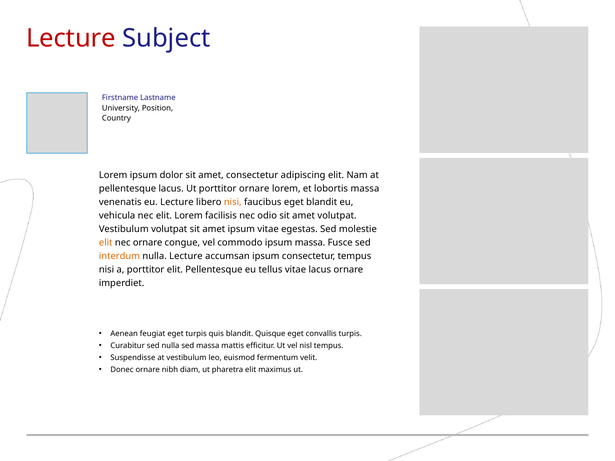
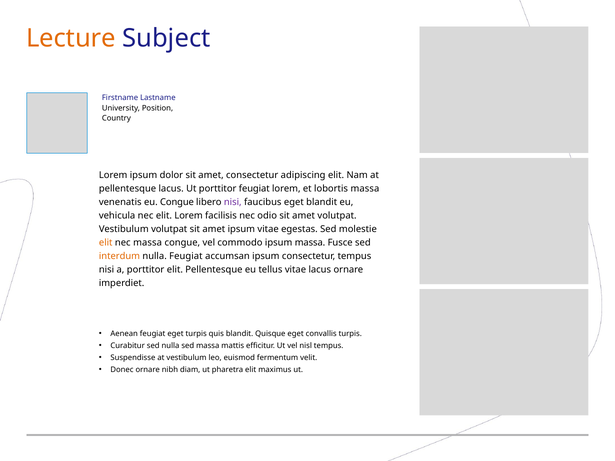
Lecture at (71, 38) colour: red -> orange
porttitor ornare: ornare -> feugiat
eu Lecture: Lecture -> Congue
nisi at (233, 202) colour: orange -> purple
nec ornare: ornare -> massa
nulla Lecture: Lecture -> Feugiat
